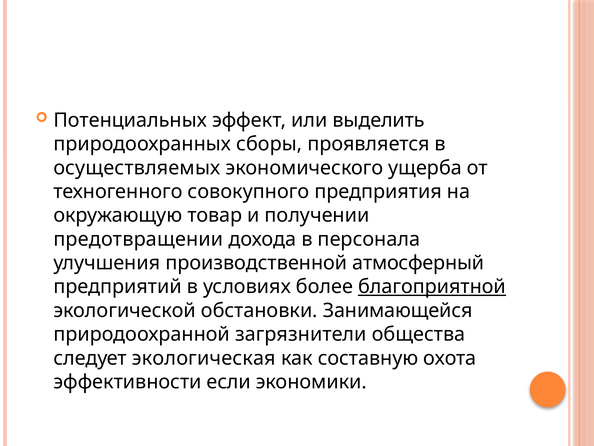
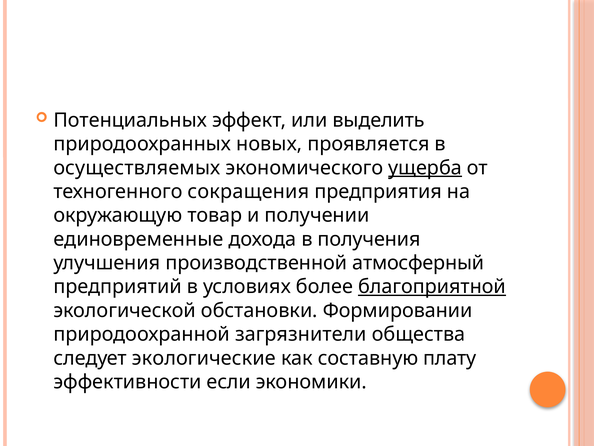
сборы: сборы -> новых
ущерба underline: none -> present
совокупного: совокупного -> сокращения
предотвращении: предотвращении -> единовременные
персонала: персонала -> получения
Занимающейся: Занимающейся -> Формировании
экологическая: экологическая -> экологические
охота: охота -> плату
